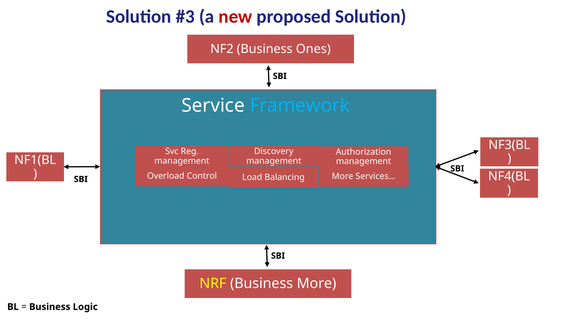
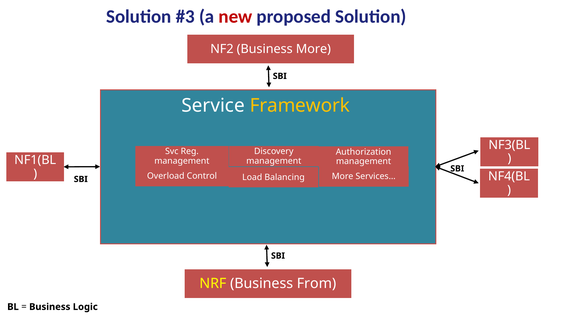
Business Ones: Ones -> More
Framework colour: light blue -> yellow
Business More: More -> From
